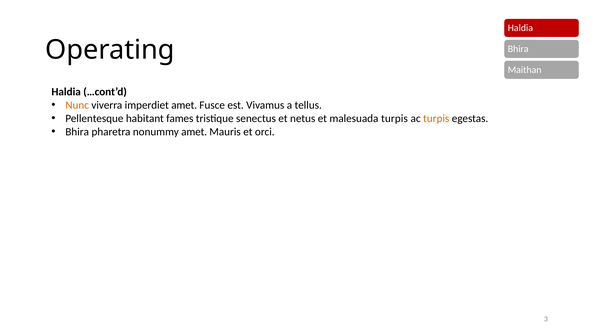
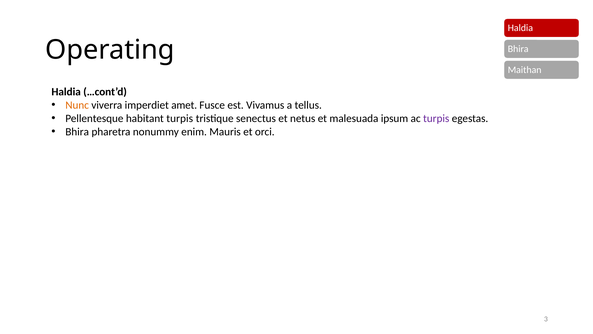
habitant fames: fames -> turpis
malesuada turpis: turpis -> ipsum
turpis at (436, 118) colour: orange -> purple
nonummy amet: amet -> enim
